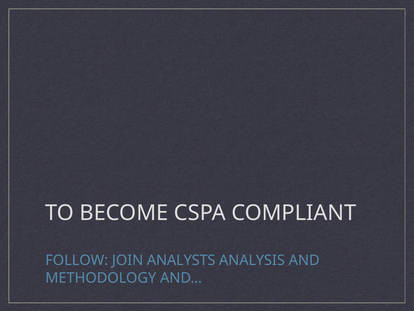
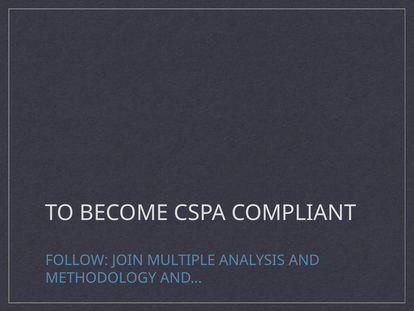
ANALYSTS: ANALYSTS -> MULTIPLE
